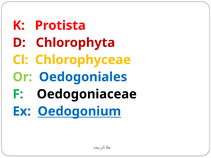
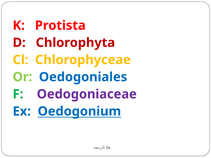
Oedogoniaceae colour: black -> purple
